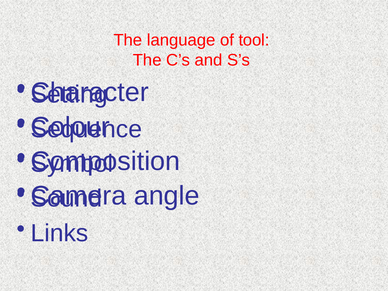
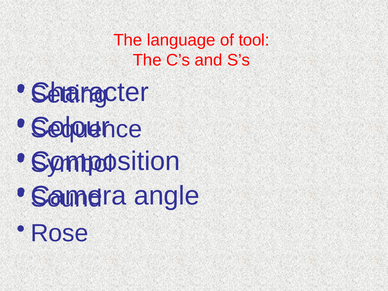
Links: Links -> Rose
